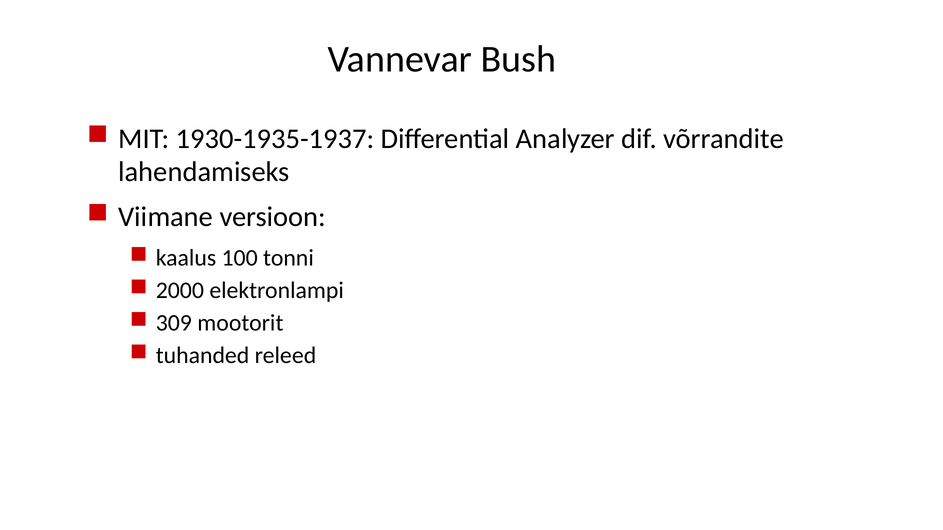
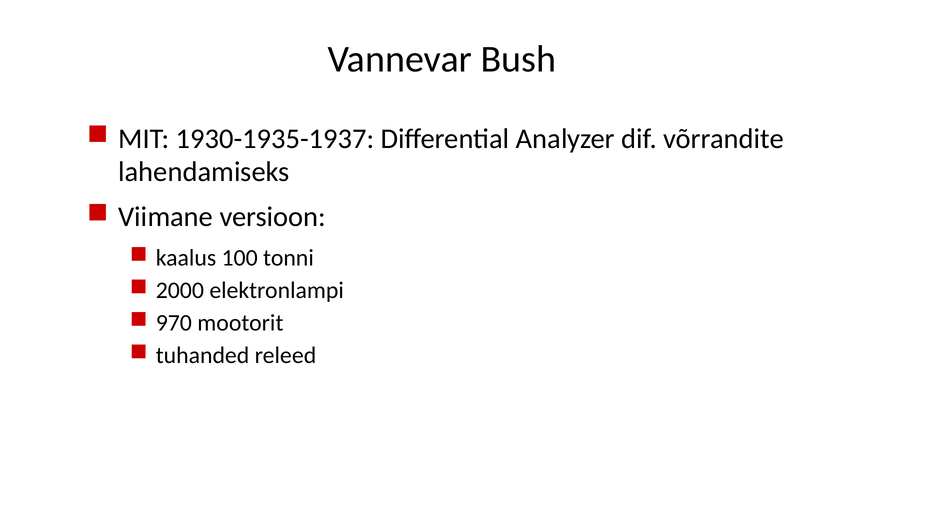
309: 309 -> 970
